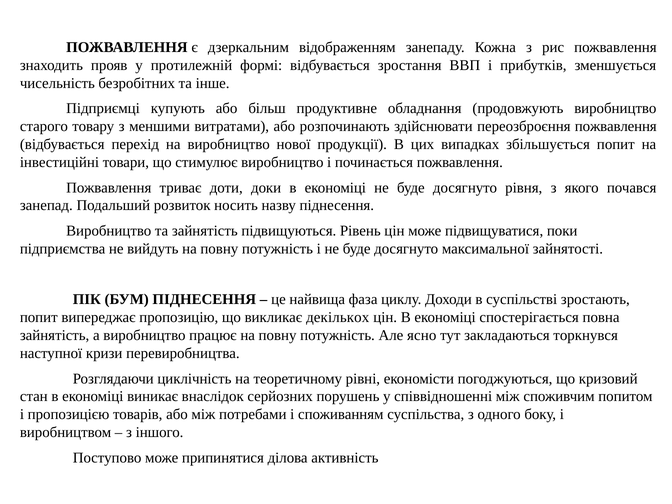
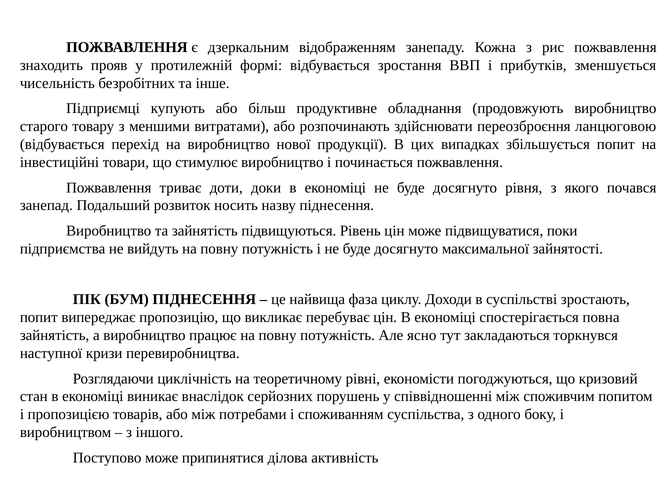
переозброєння пожвавлення: пожвавлення -> ланцюговою
декількох: декількох -> перебуває
